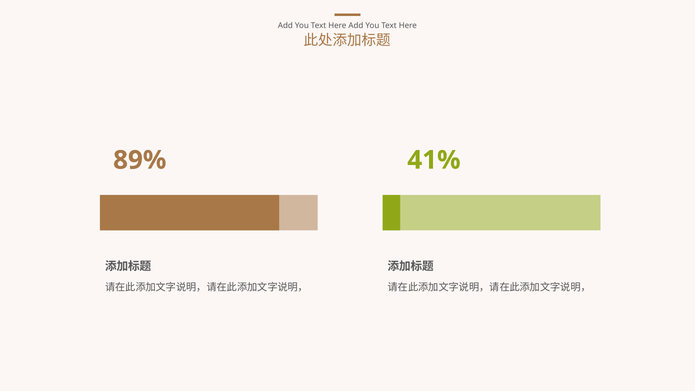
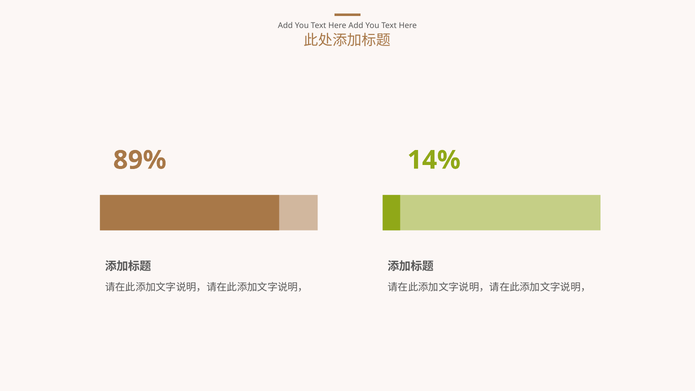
41%: 41% -> 14%
